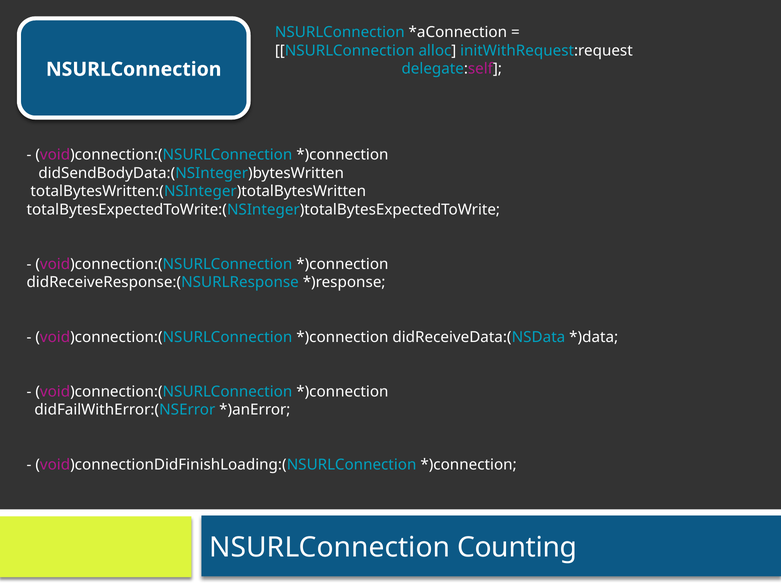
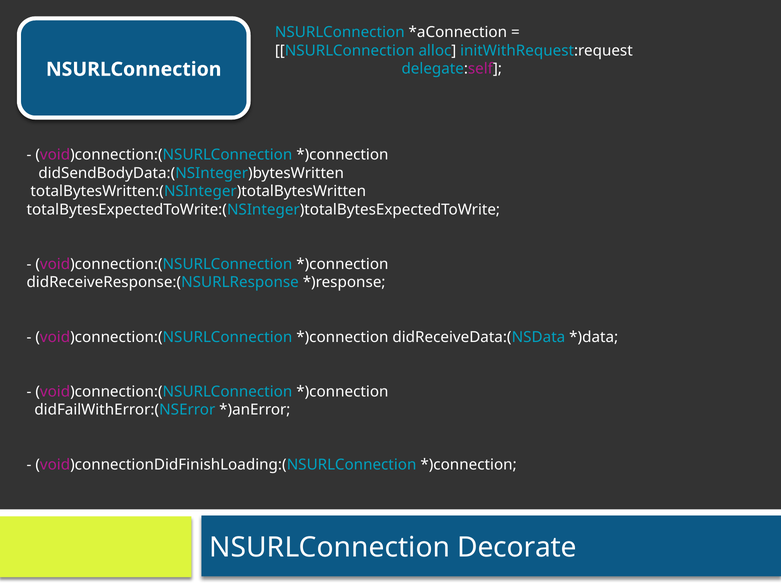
Counting: Counting -> Decorate
